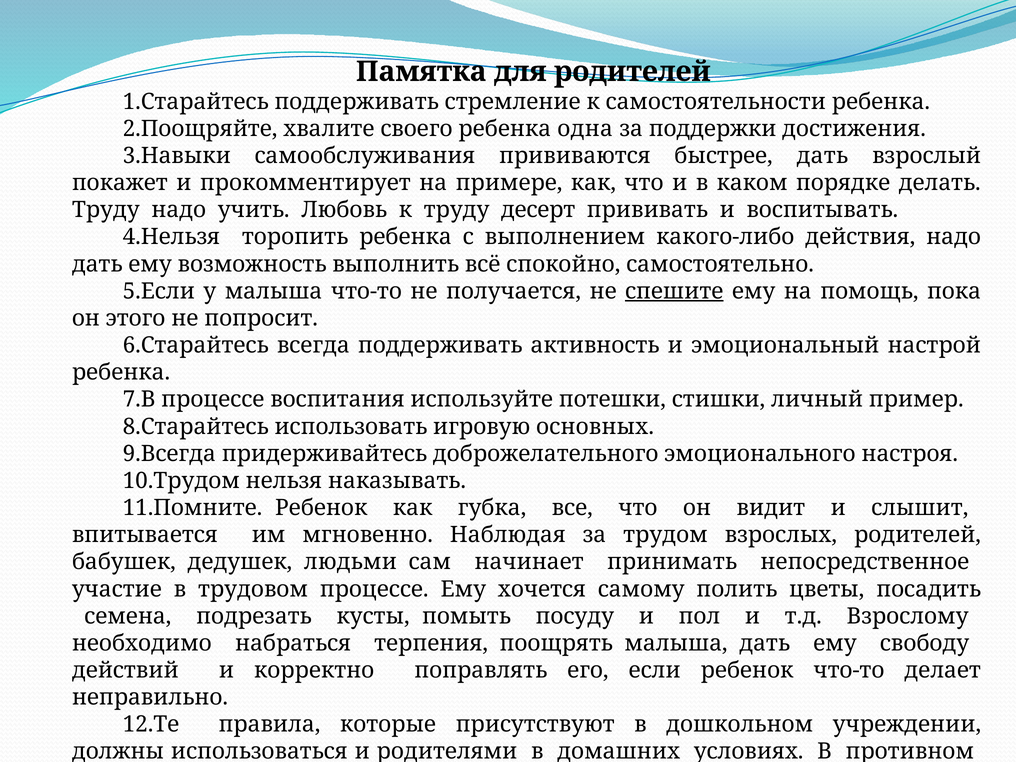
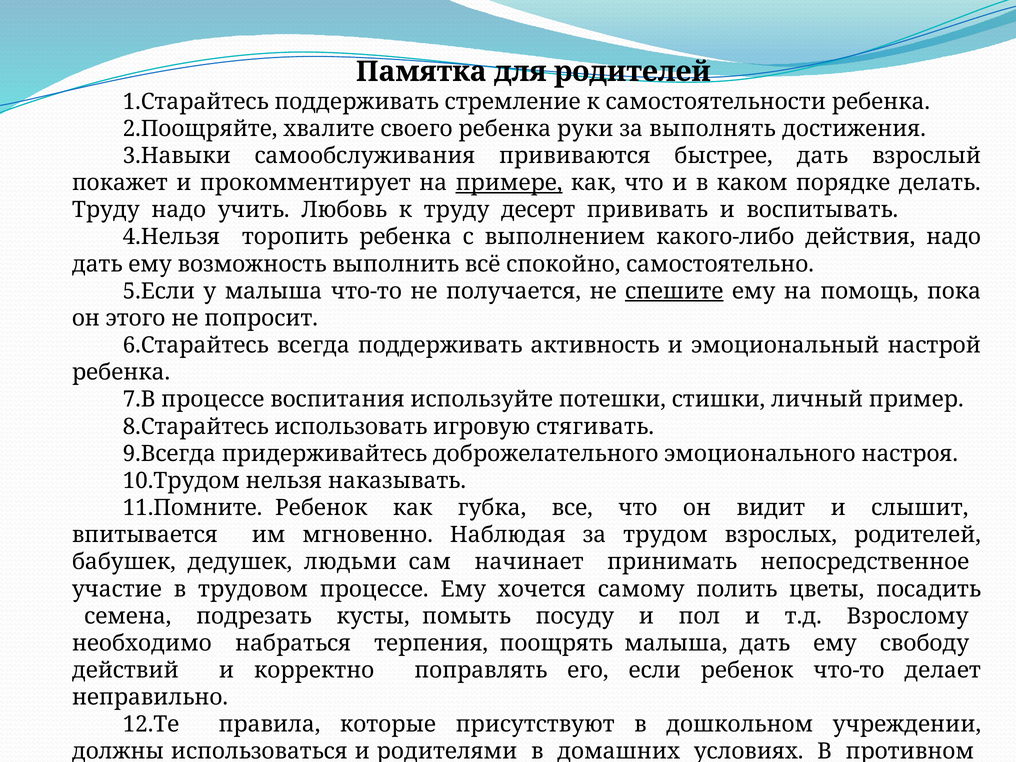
одна: одна -> руки
поддержки: поддержки -> выполнять
примере underline: none -> present
основных: основных -> стягивать
